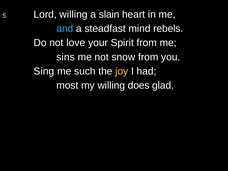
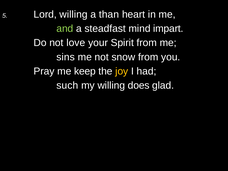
slain: slain -> than
and colour: light blue -> light green
rebels: rebels -> impart
Sing: Sing -> Pray
such: such -> keep
most: most -> such
